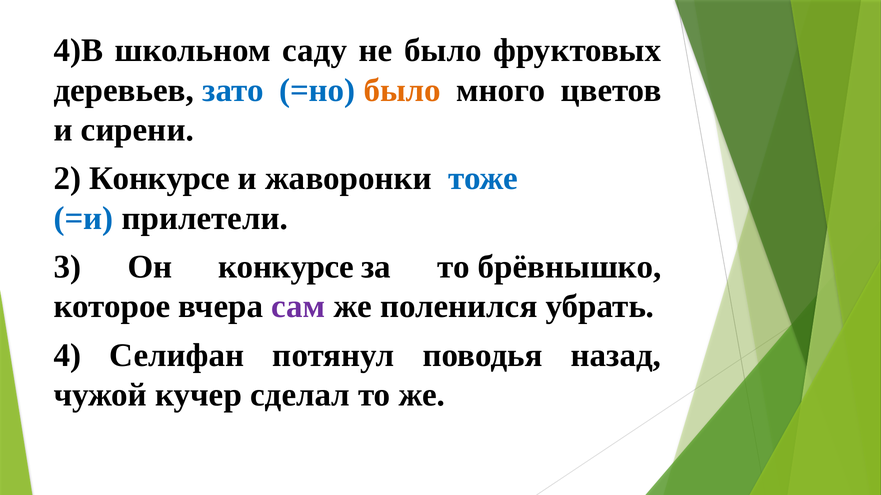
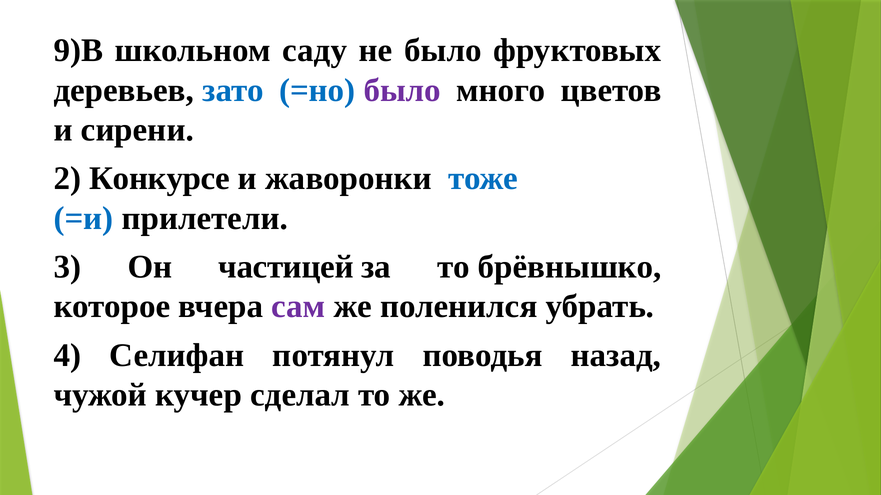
4)В: 4)В -> 9)В
было at (402, 90) colour: orange -> purple
Он конкурсе: конкурсе -> частицей
